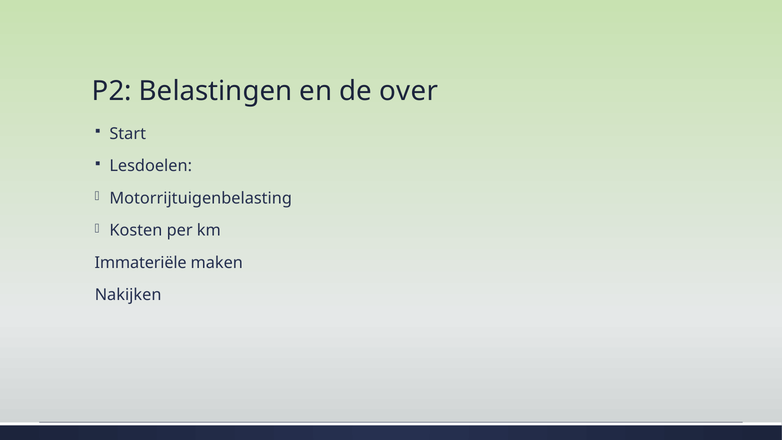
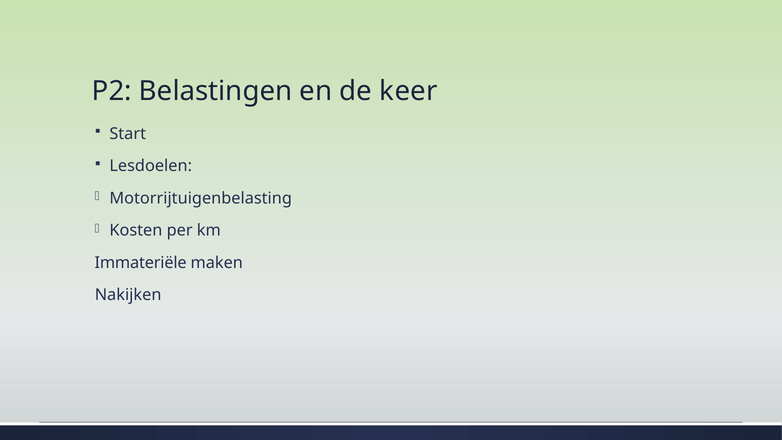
over: over -> keer
